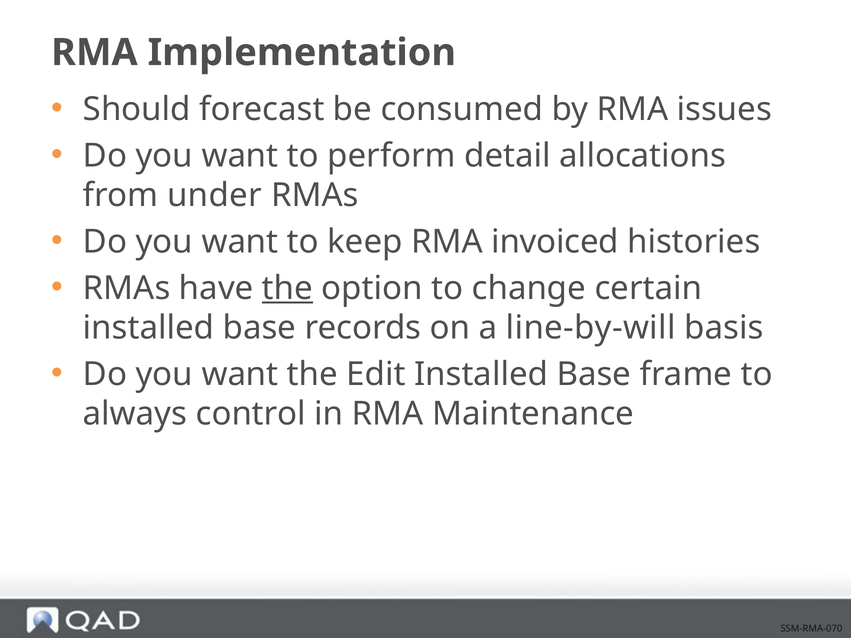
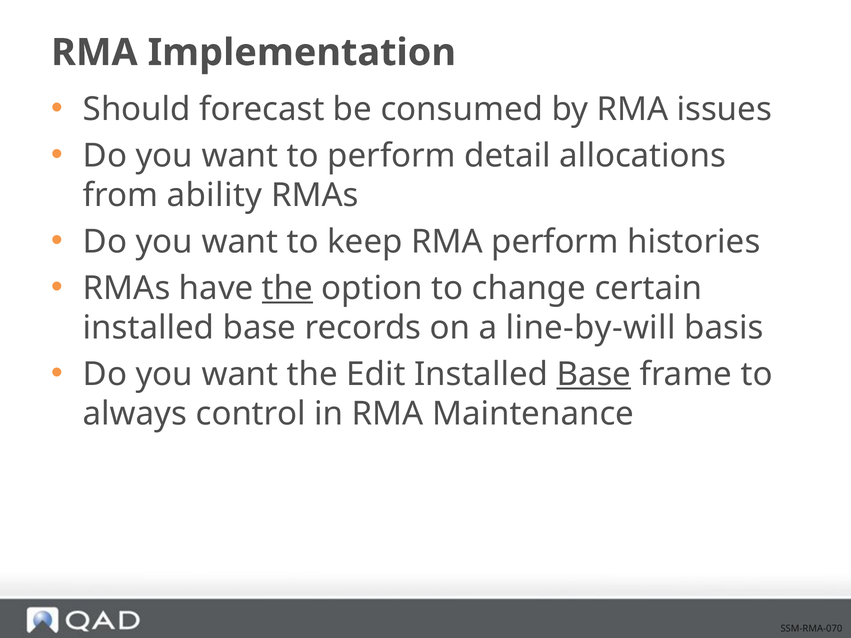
under: under -> ability
RMA invoiced: invoiced -> perform
Base at (594, 374) underline: none -> present
